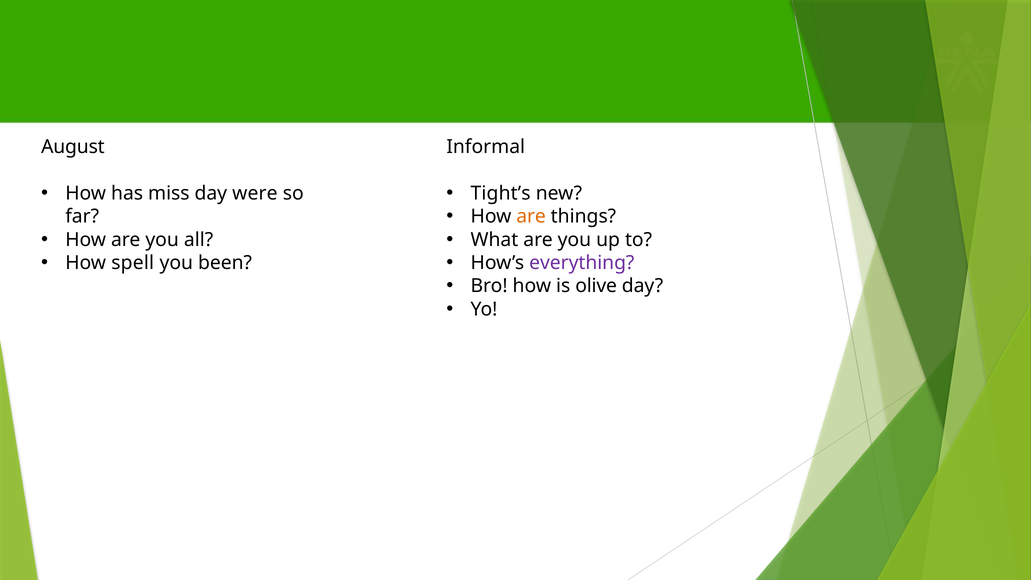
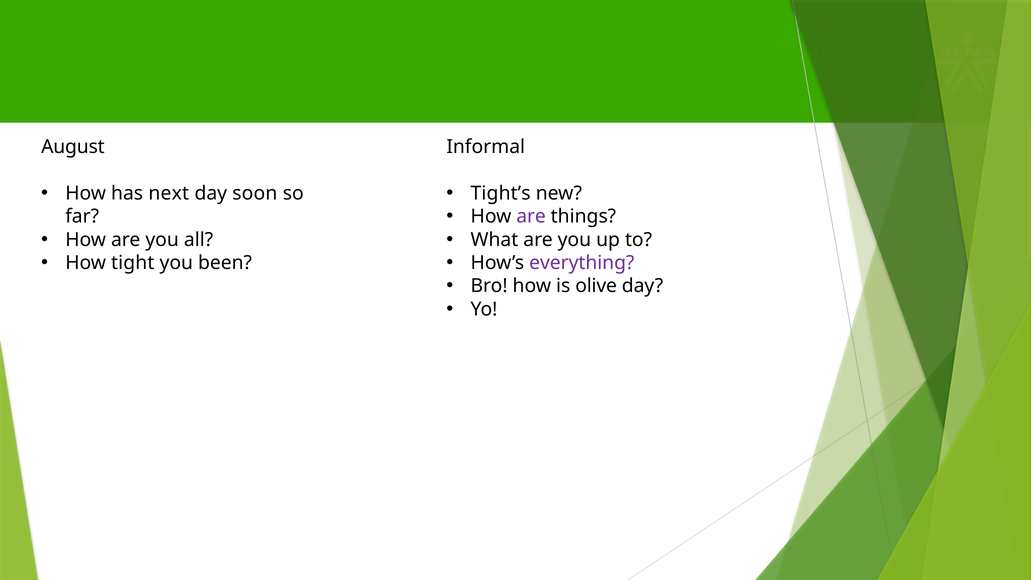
miss: miss -> next
were: were -> soon
are at (531, 216) colour: orange -> purple
spell: spell -> tight
